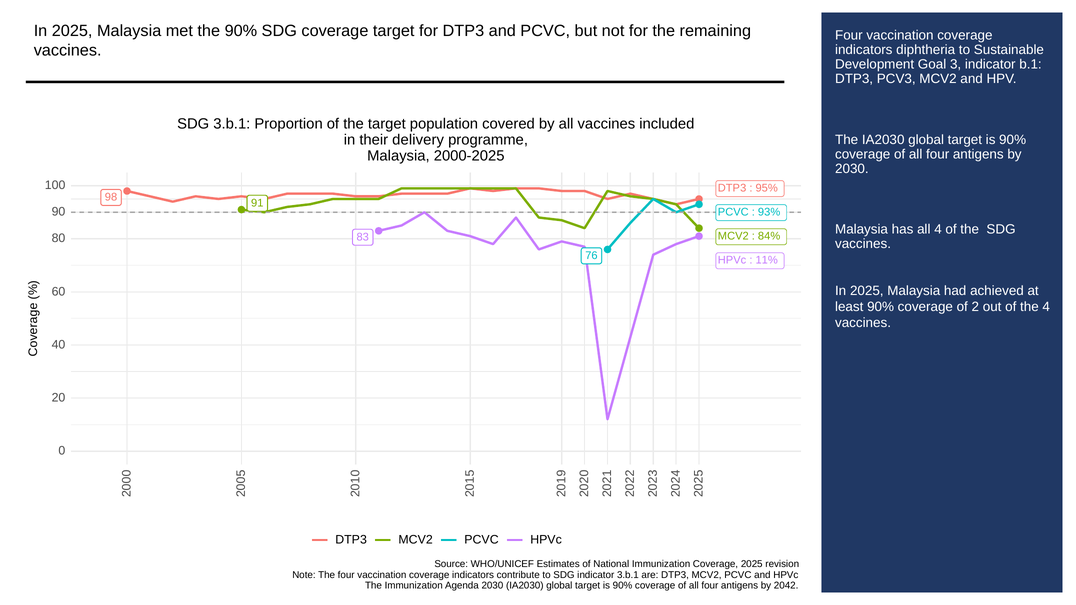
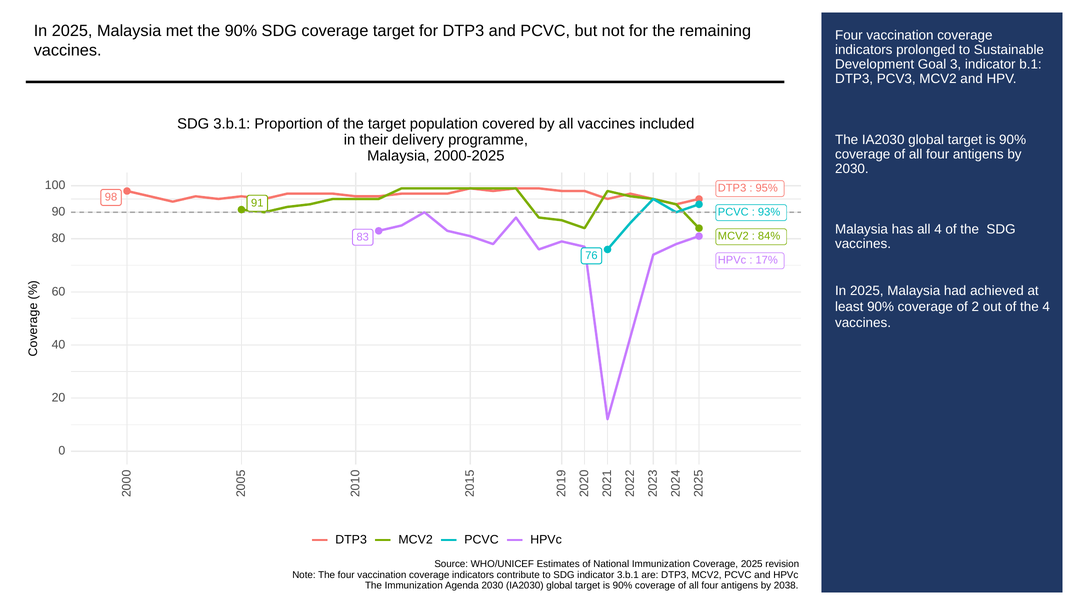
diphtheria: diphtheria -> prolonged
11%: 11% -> 17%
2042: 2042 -> 2038
